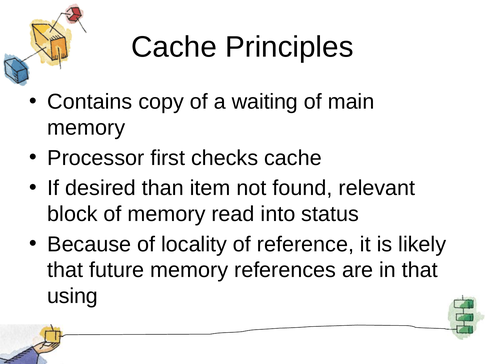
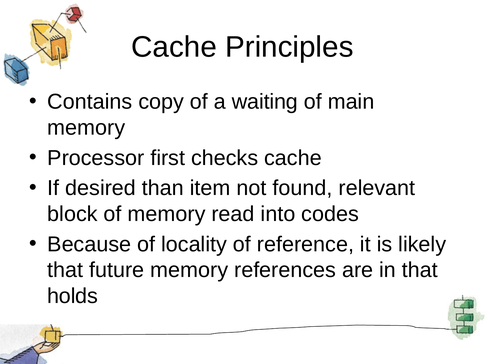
status: status -> codes
using: using -> holds
